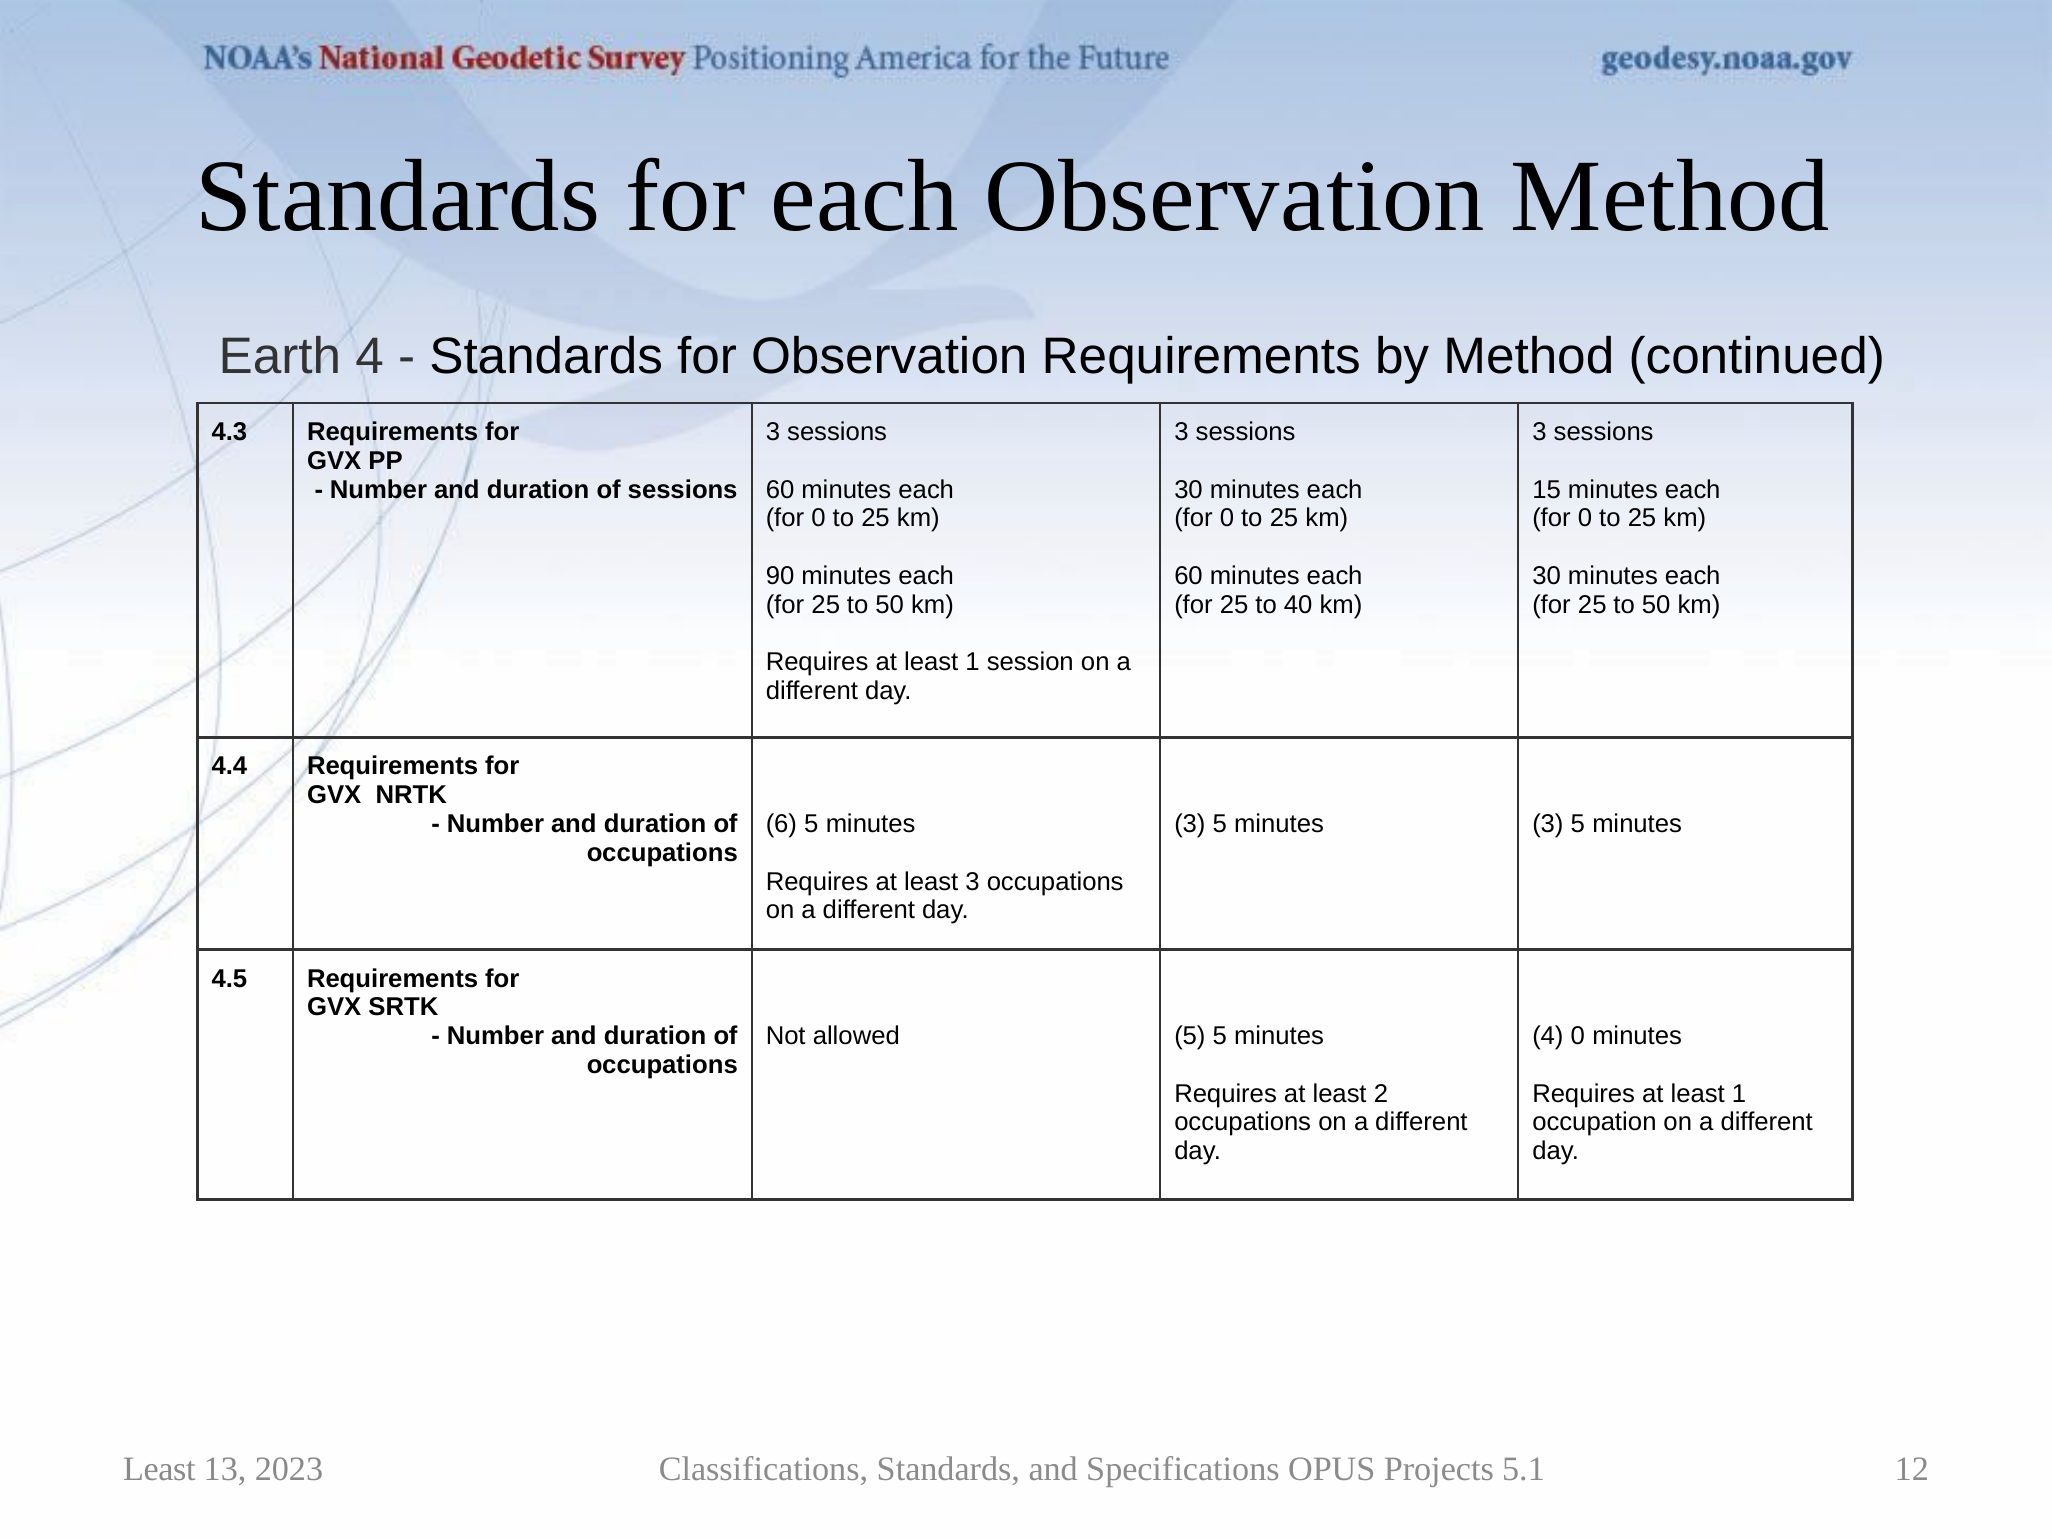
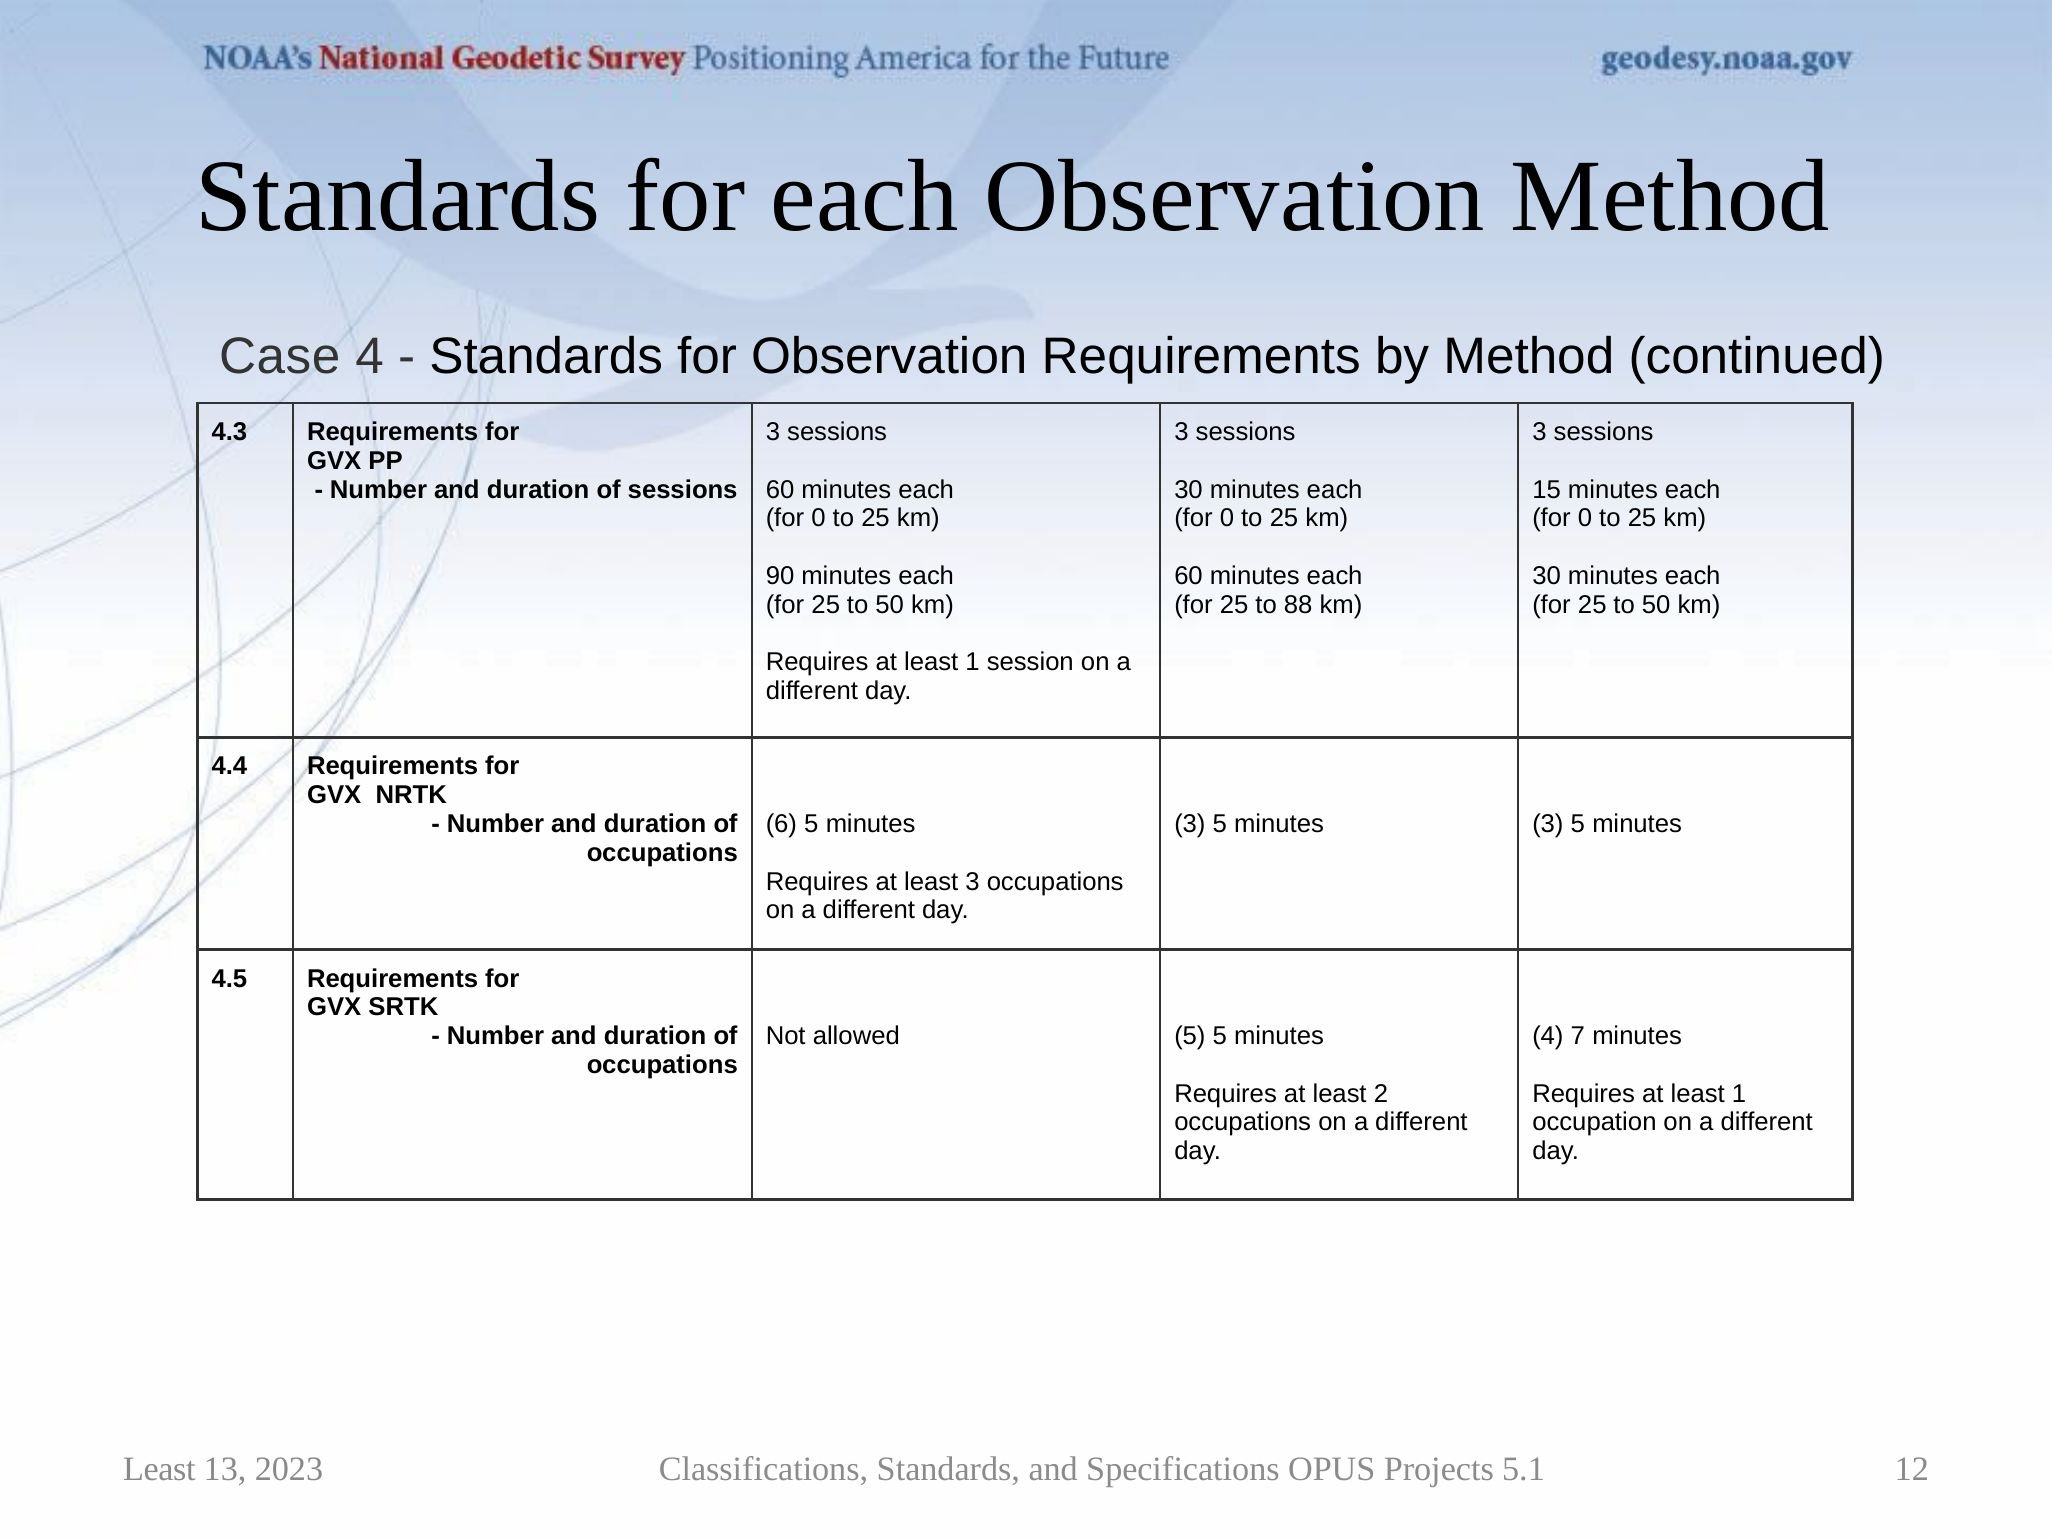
Earth: Earth -> Case
40: 40 -> 88
4 0: 0 -> 7
